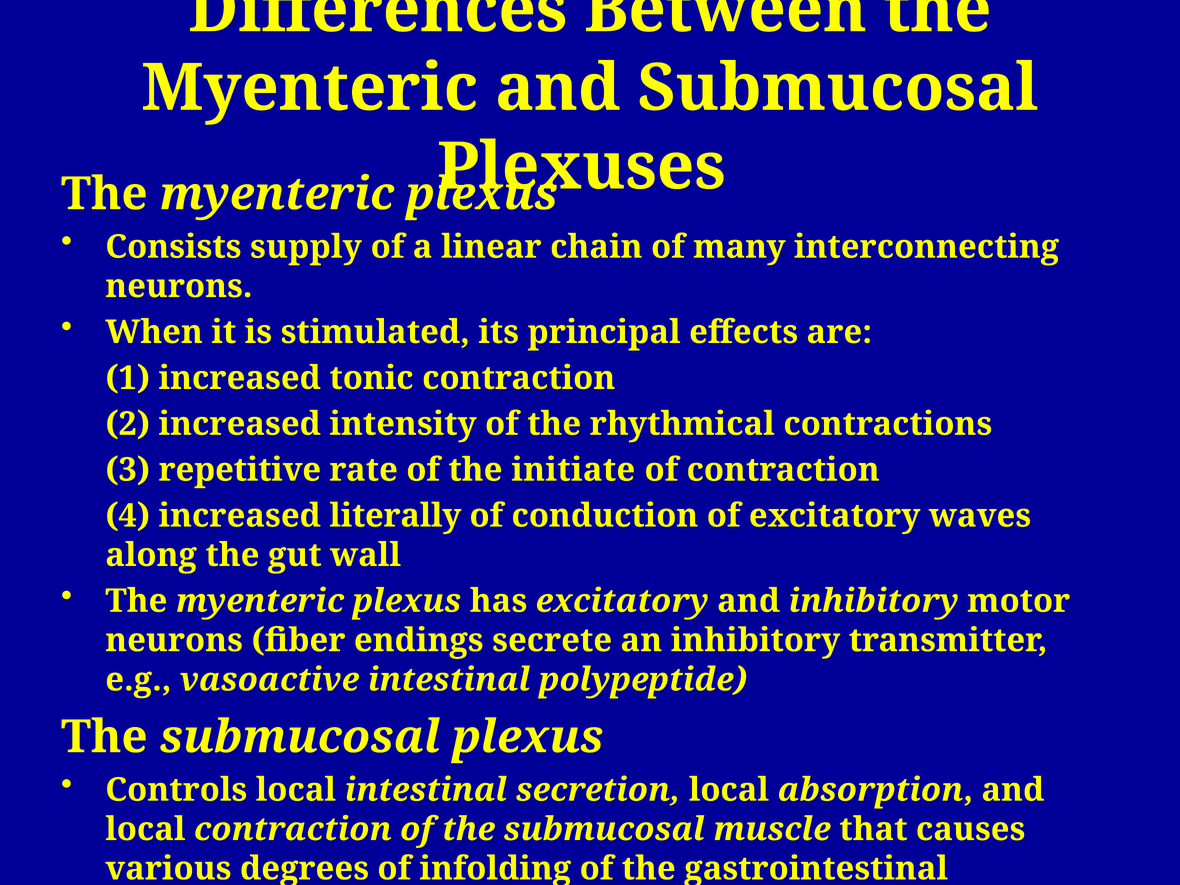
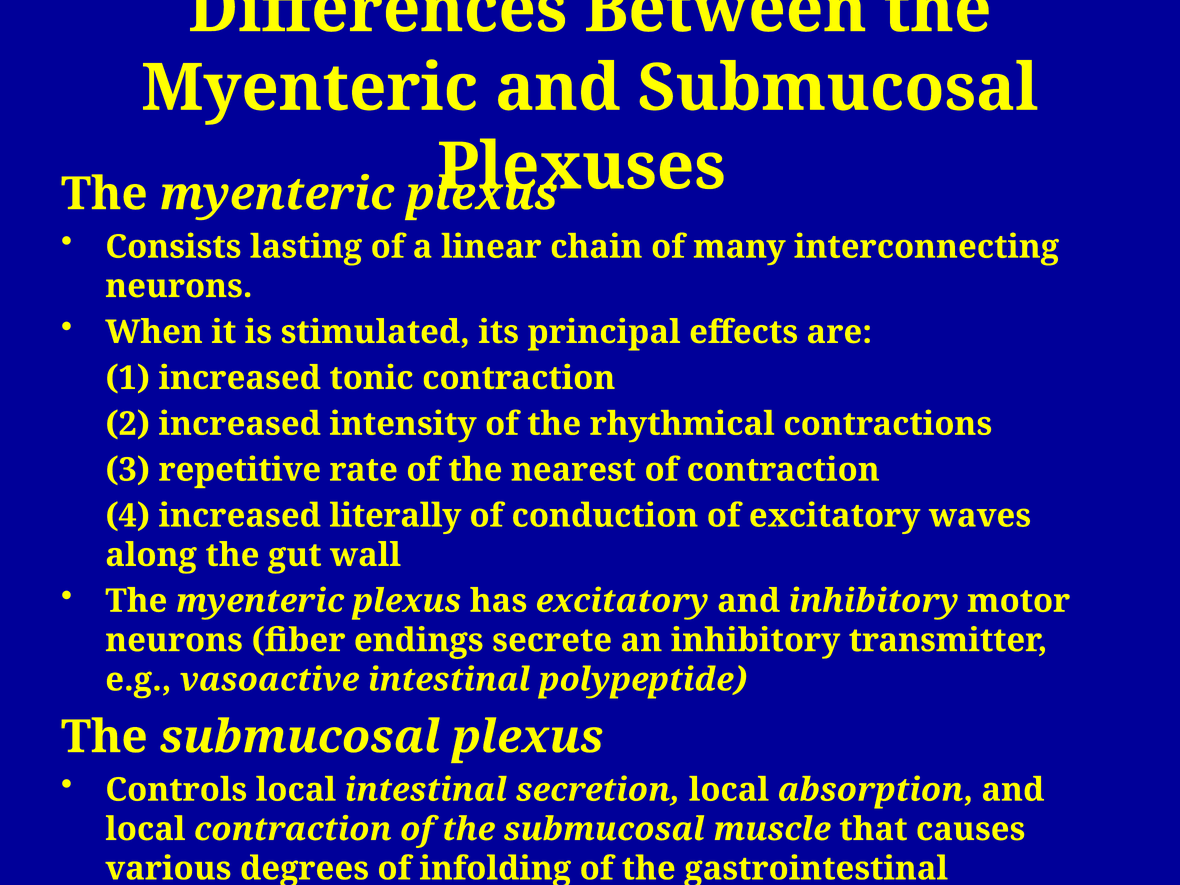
supply: supply -> lasting
initiate: initiate -> nearest
